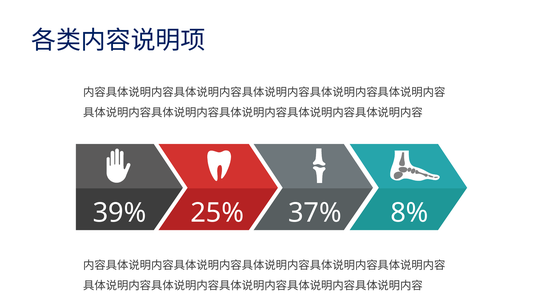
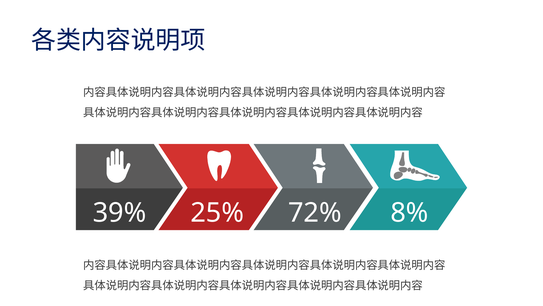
37%: 37% -> 72%
